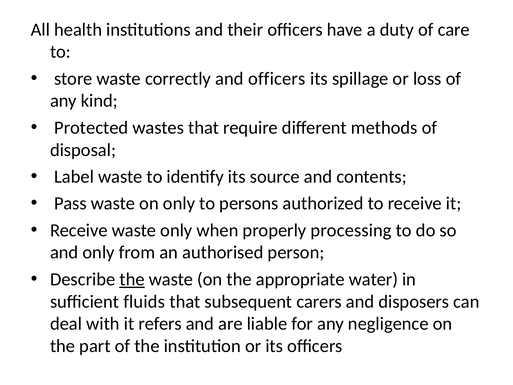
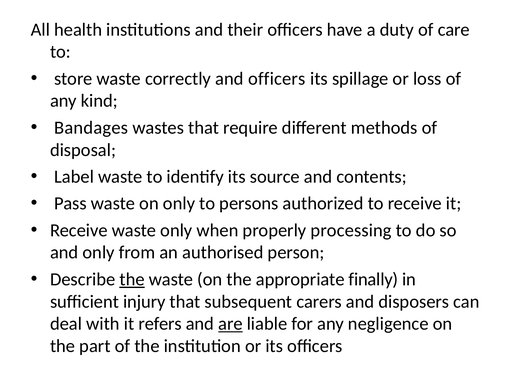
Protected: Protected -> Bandages
water: water -> finally
fluids: fluids -> injury
are underline: none -> present
